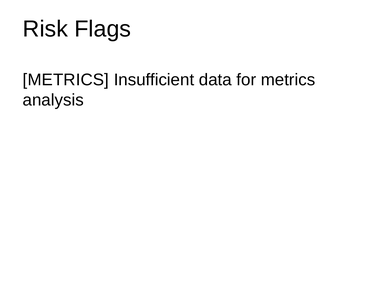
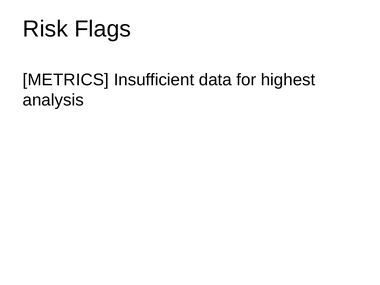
for metrics: metrics -> highest
